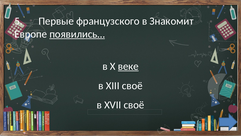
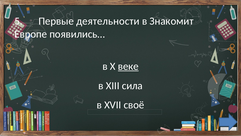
французского: французского -> деятельности
появились… underline: present -> none
XIII своё: своё -> сила
